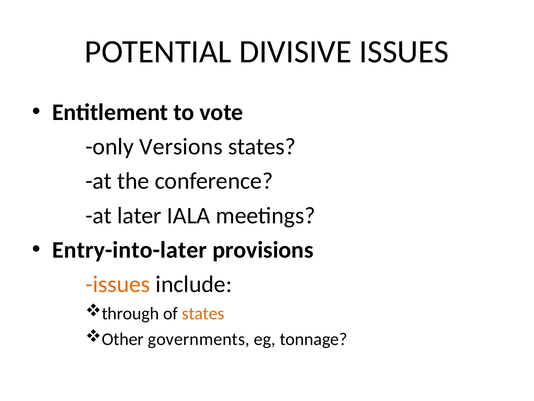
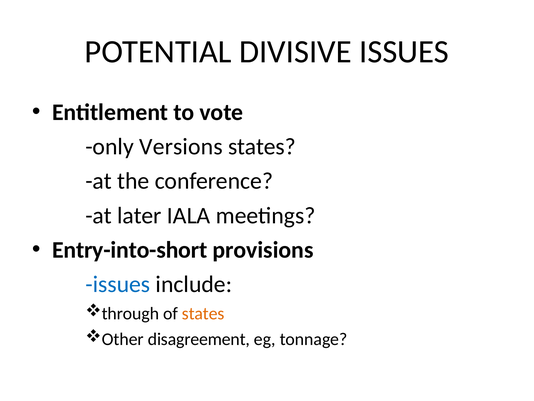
Entry-into-later: Entry-into-later -> Entry-into-short
issues at (118, 284) colour: orange -> blue
governments: governments -> disagreement
